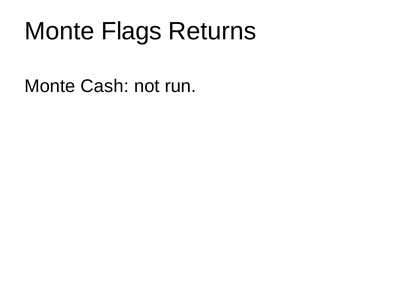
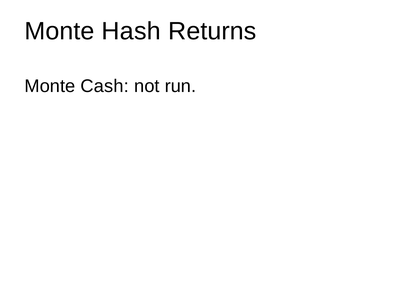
Flags: Flags -> Hash
